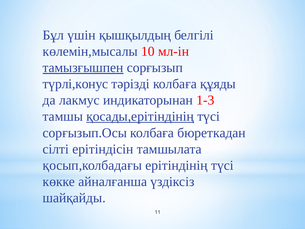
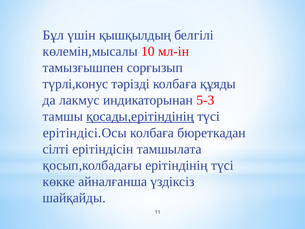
тамызғышпен underline: present -> none
1-3: 1-3 -> 5-3
сорғызып.Осы: сорғызып.Осы -> ерітіндісі.Осы
